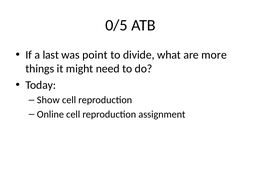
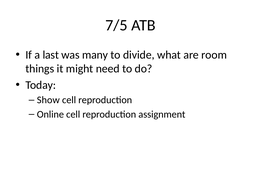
0/5: 0/5 -> 7/5
point: point -> many
more: more -> room
